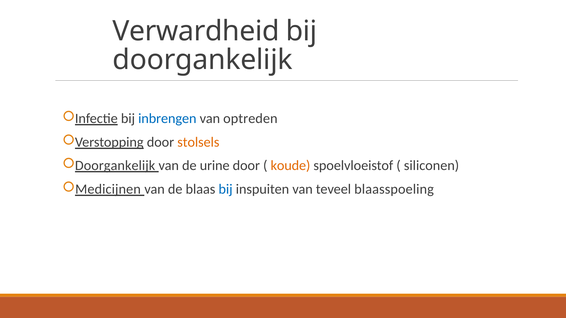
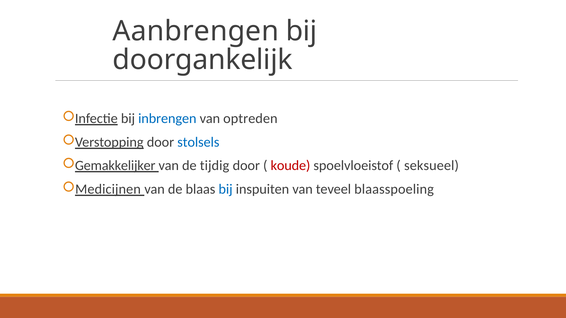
Verwardheid: Verwardheid -> Aanbrengen
stolsels colour: orange -> blue
Doorgankelijk at (115, 166): Doorgankelijk -> Gemakkelijker
urine: urine -> tijdig
koude colour: orange -> red
siliconen: siliconen -> seksueel
